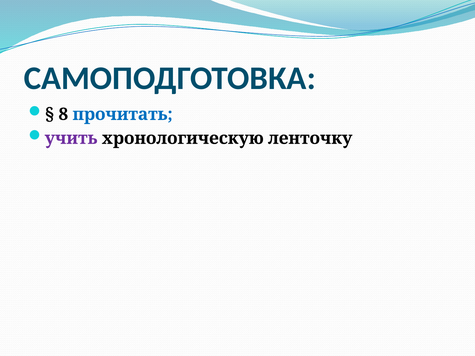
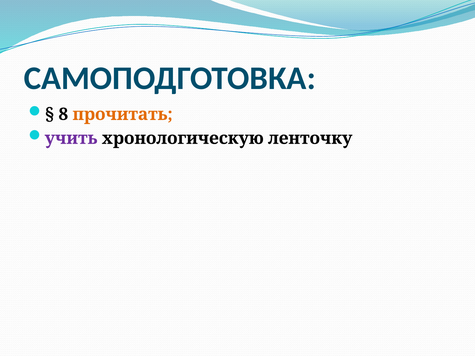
прочитать colour: blue -> orange
